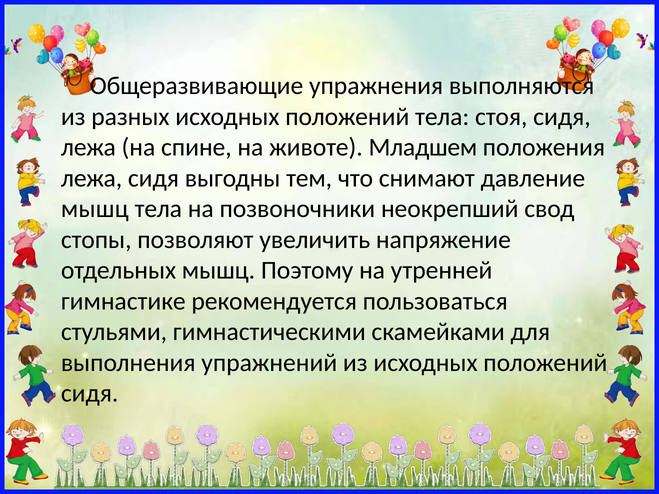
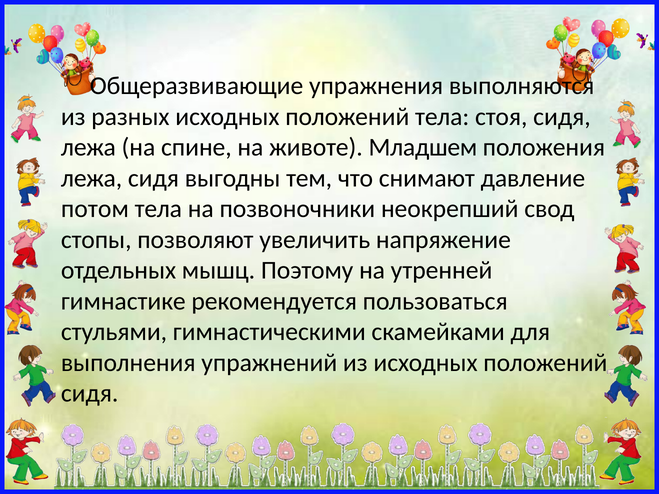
мышц at (95, 209): мышц -> потом
